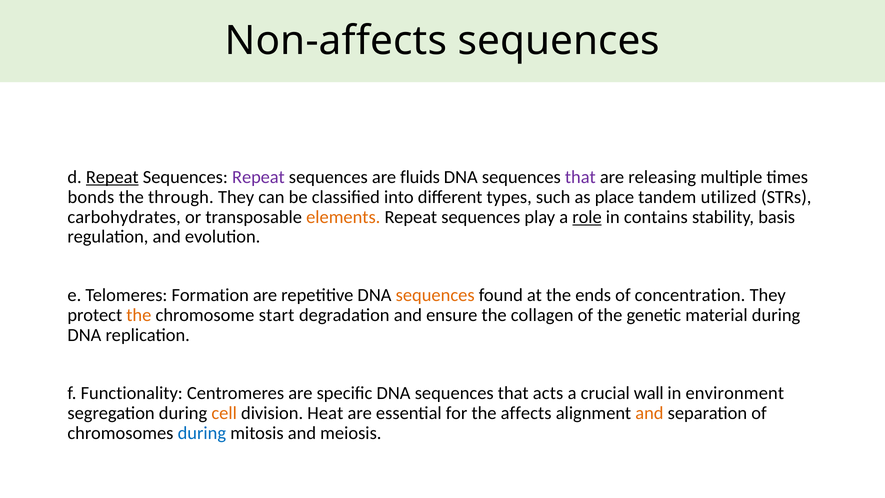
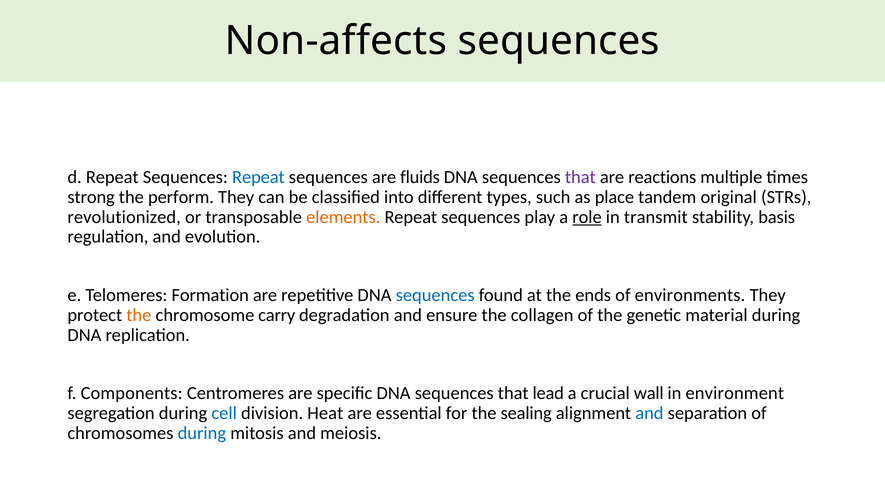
Repeat at (112, 177) underline: present -> none
Repeat at (258, 177) colour: purple -> blue
releasing: releasing -> reactions
bonds: bonds -> strong
through: through -> perform
utilized: utilized -> original
carbohydrates: carbohydrates -> revolutionized
contains: contains -> transmit
sequences at (435, 295) colour: orange -> blue
concentration: concentration -> environments
start: start -> carry
Functionality: Functionality -> Components
acts: acts -> lead
cell colour: orange -> blue
affects: affects -> sealing
and at (649, 413) colour: orange -> blue
